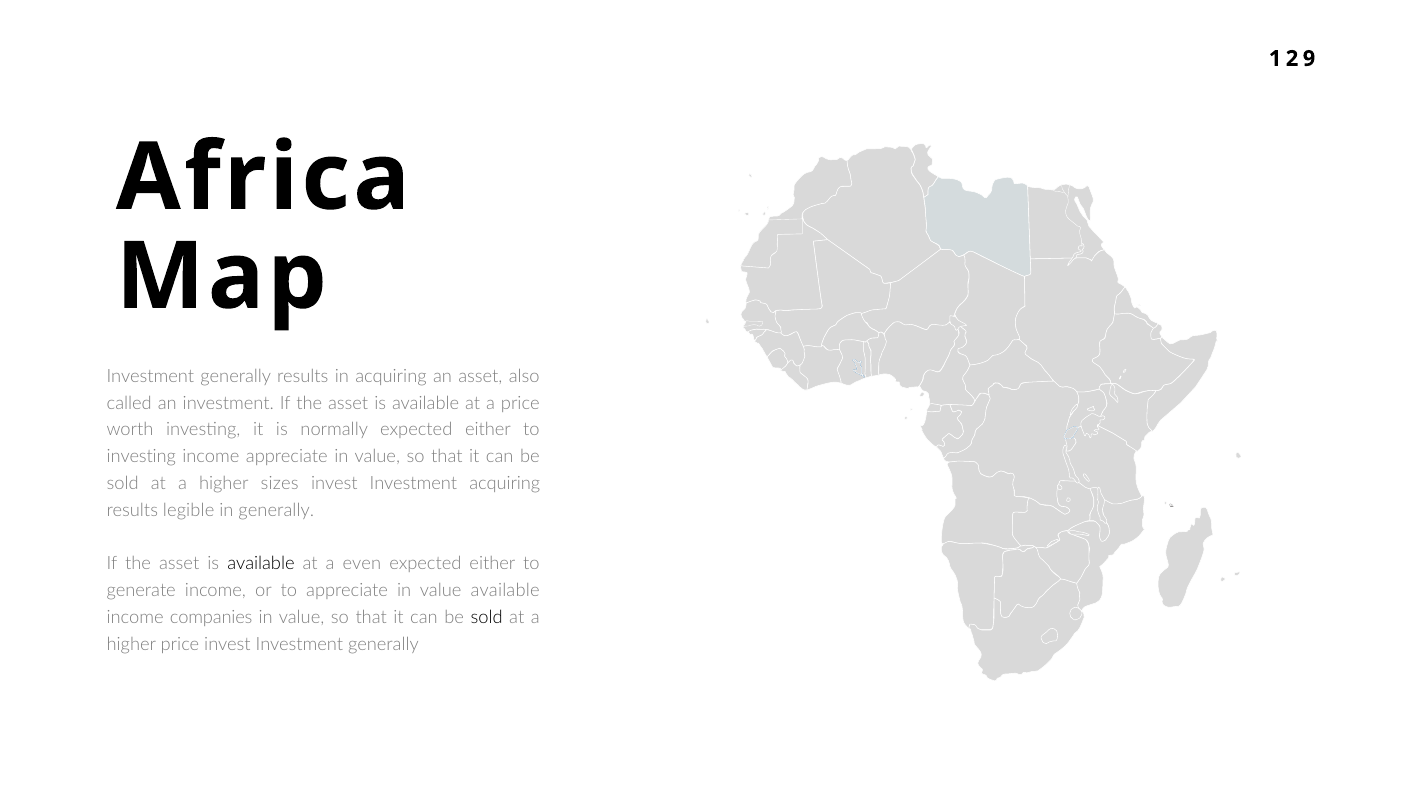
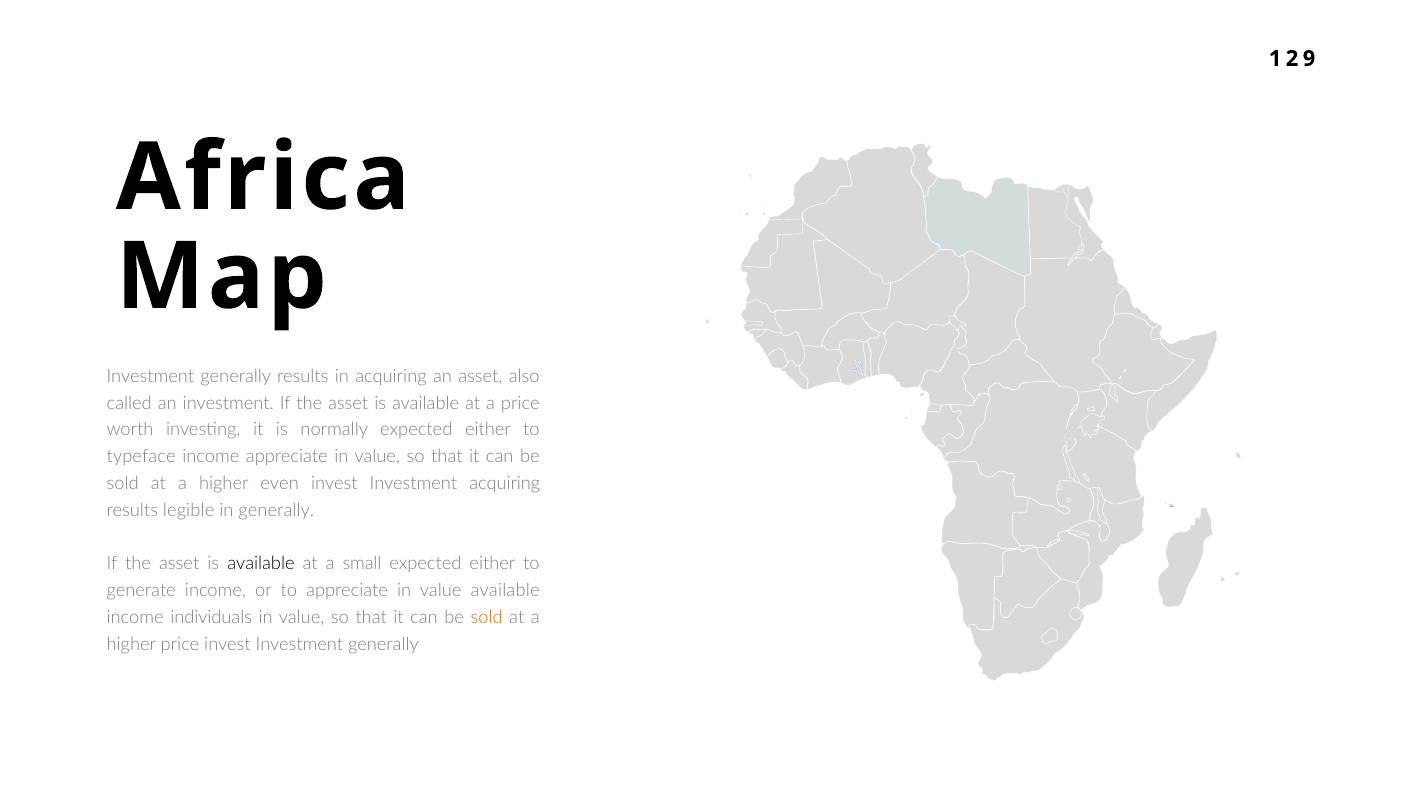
investing at (141, 457): investing -> typeface
sizes: sizes -> even
even: even -> small
companies: companies -> individuals
sold at (487, 617) colour: black -> orange
